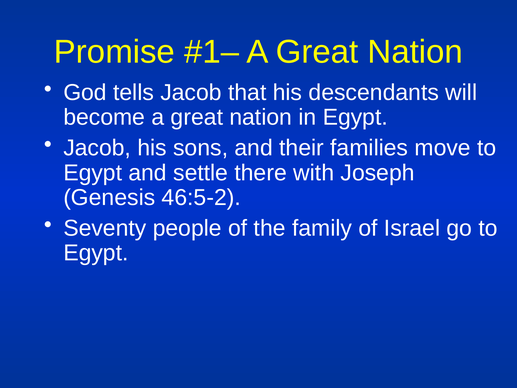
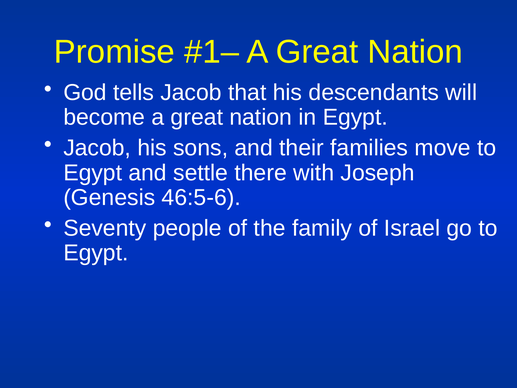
46:5-2: 46:5-2 -> 46:5-6
